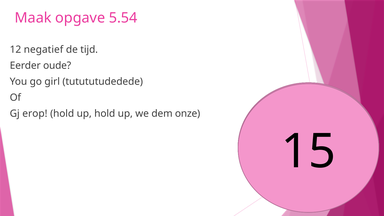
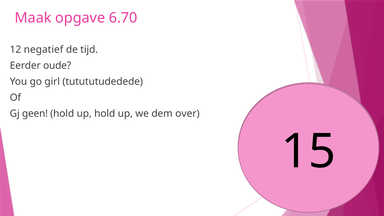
5.54: 5.54 -> 6.70
erop: erop -> geen
onze: onze -> over
